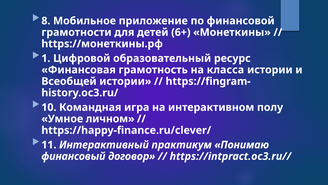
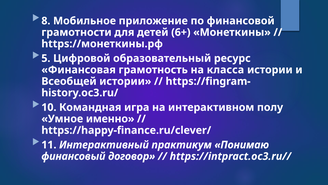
1: 1 -> 5
личном: личном -> именно
